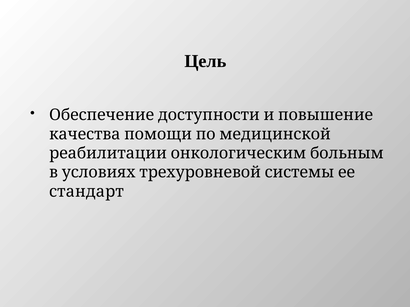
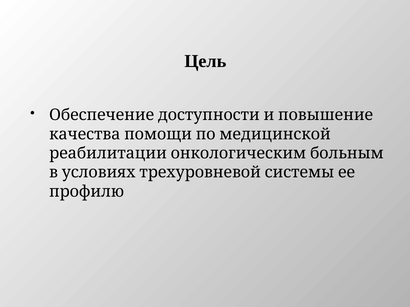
стандарт: стандарт -> профилю
